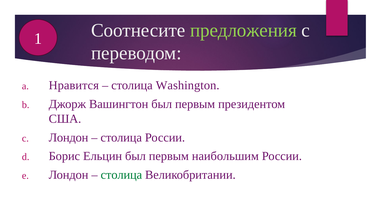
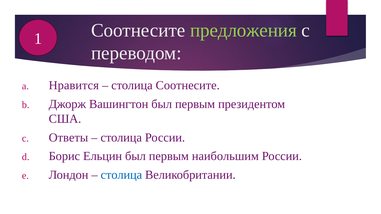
столица Washington: Washington -> Соотнесите
Лондон at (69, 138): Лондон -> Ответы
столица at (121, 175) colour: green -> blue
